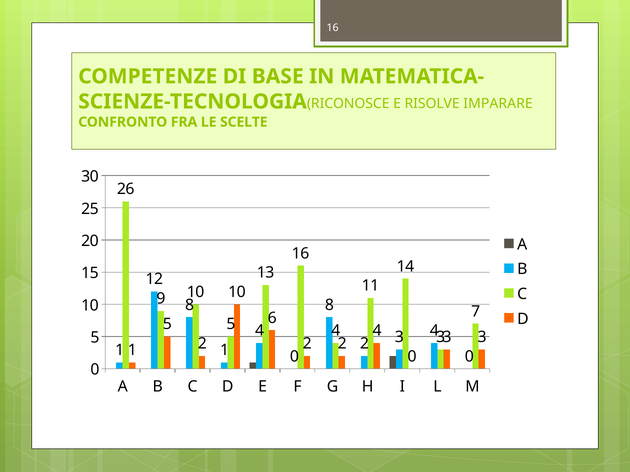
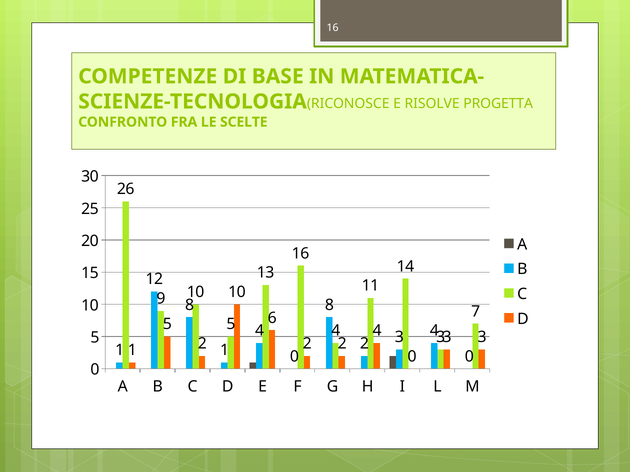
IMPARARE: IMPARARE -> PROGETTA
